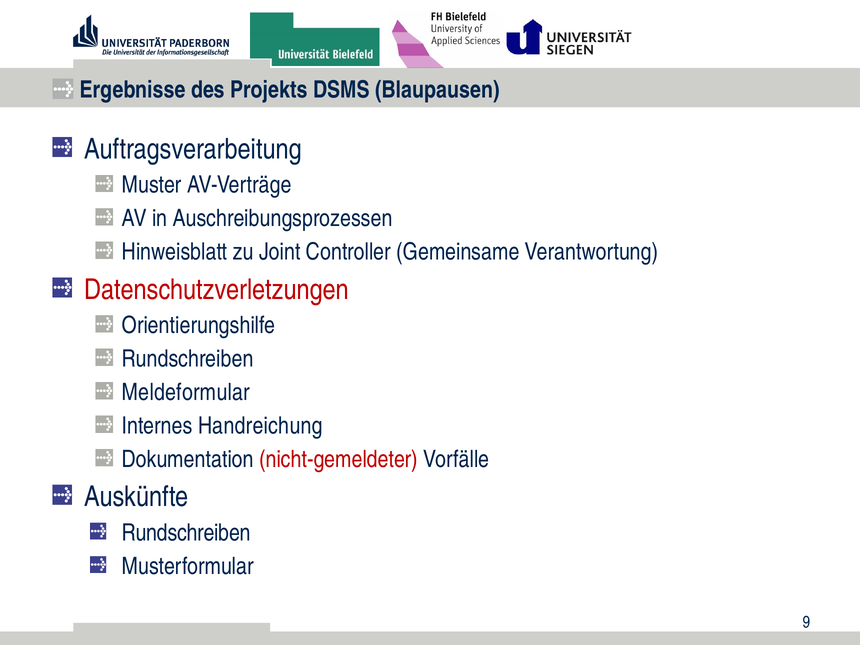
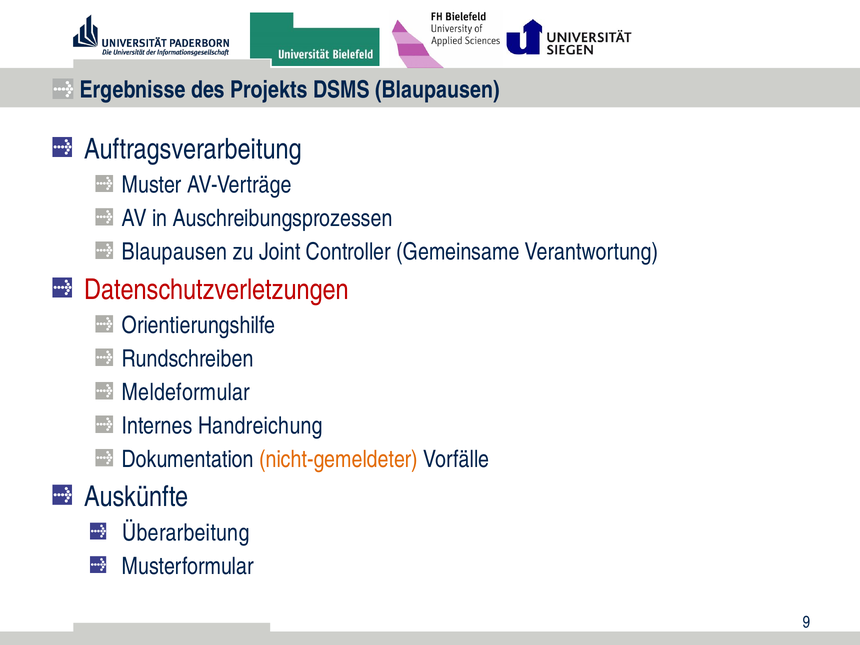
Hinweisblatt at (175, 252): Hinweisblatt -> Blaupausen
nicht-gemeldeter colour: red -> orange
Rundschreiben at (186, 533): Rundschreiben -> Überarbeitung
